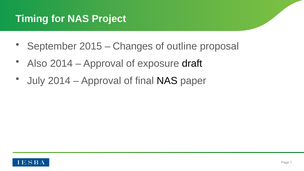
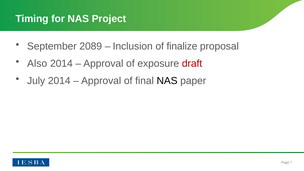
2015: 2015 -> 2089
Changes: Changes -> Inclusion
outline: outline -> finalize
draft colour: black -> red
